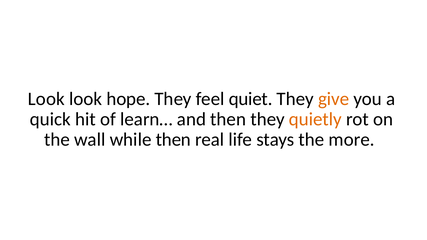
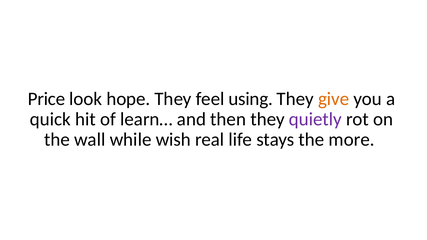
Look at (46, 99): Look -> Price
quiet: quiet -> using
quietly colour: orange -> purple
while then: then -> wish
